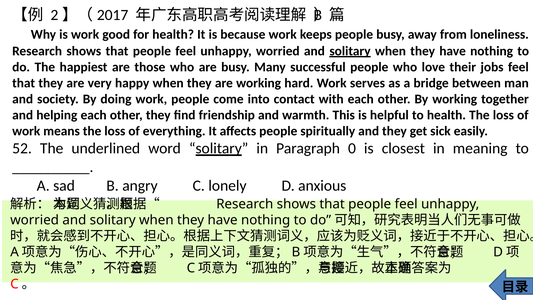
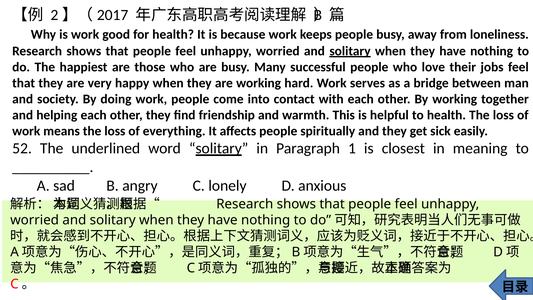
0: 0 -> 1
